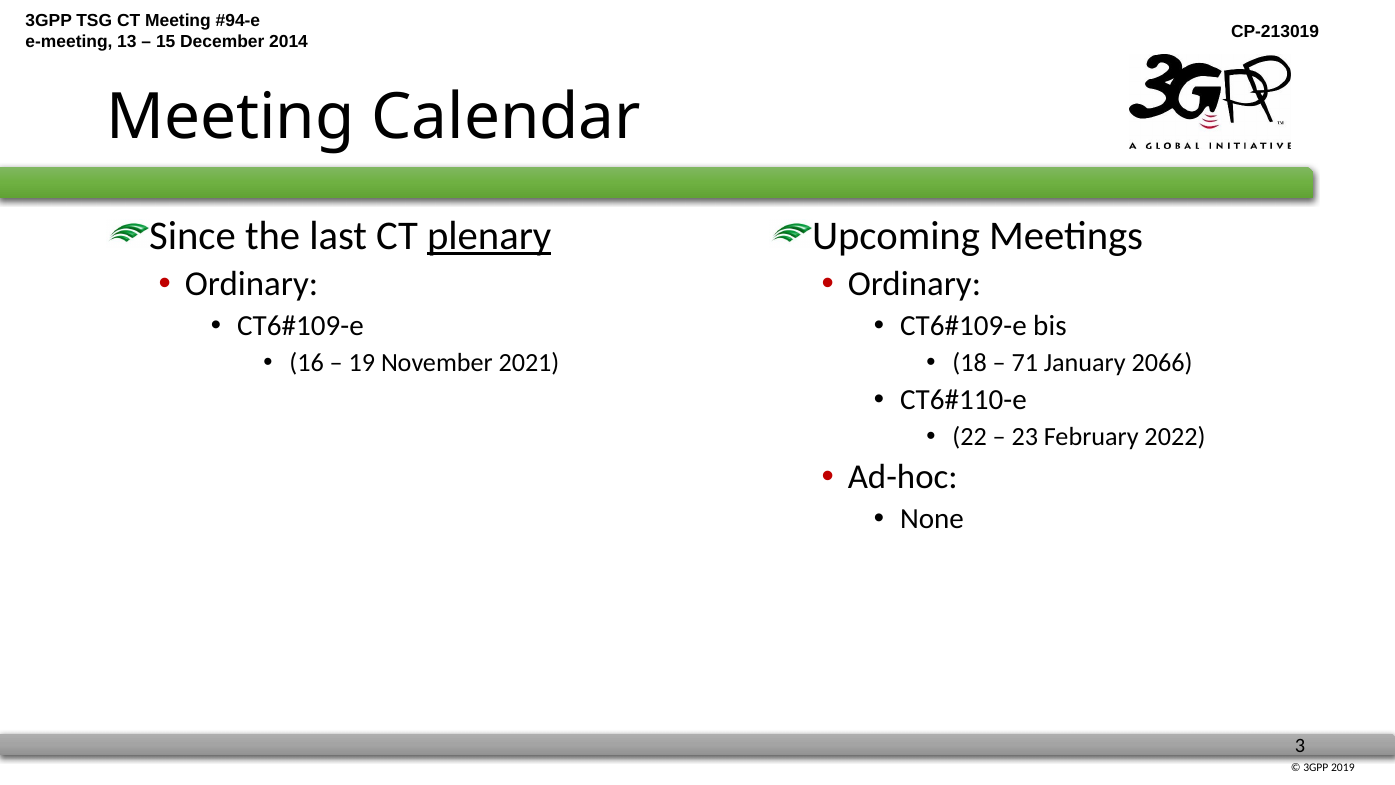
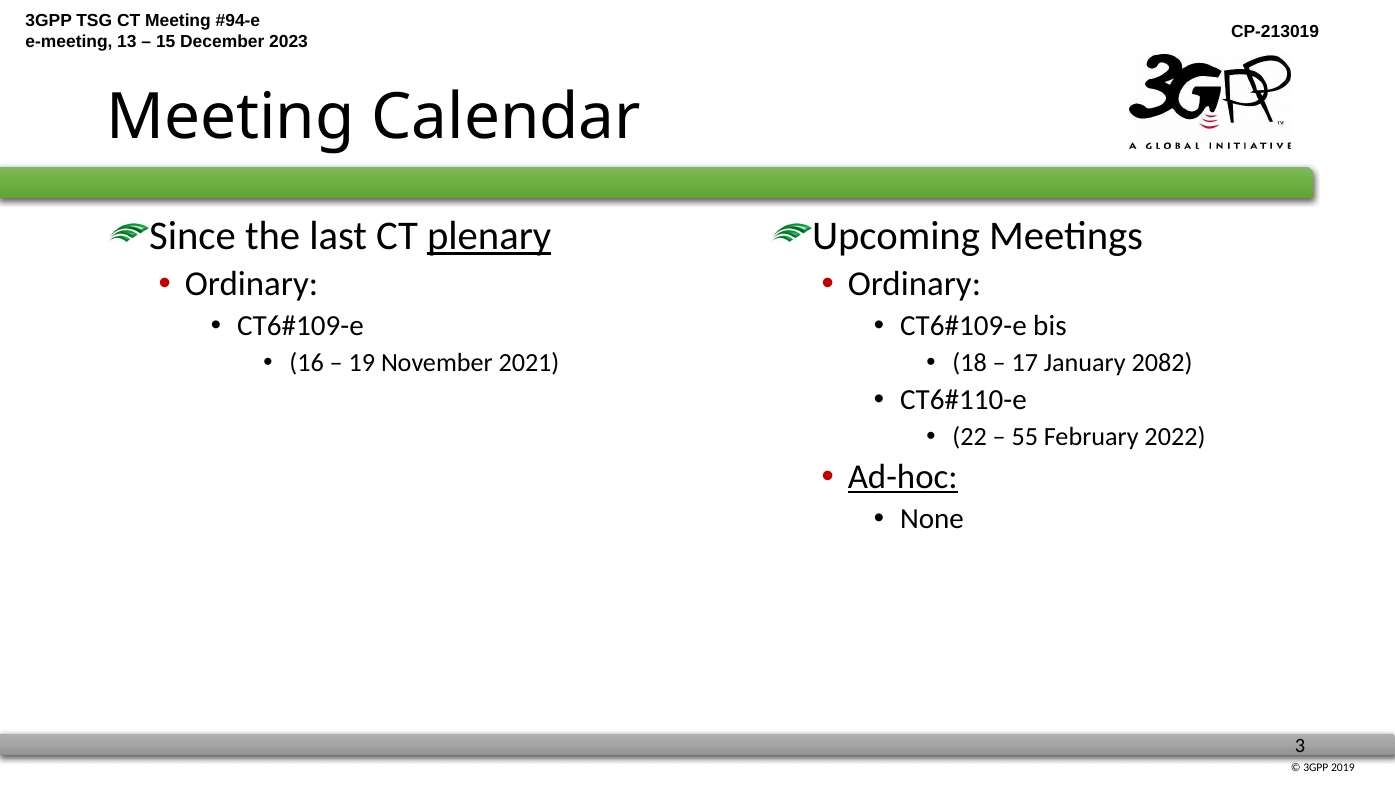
2014: 2014 -> 2023
71: 71 -> 17
2066: 2066 -> 2082
23: 23 -> 55
Ad-hoc underline: none -> present
